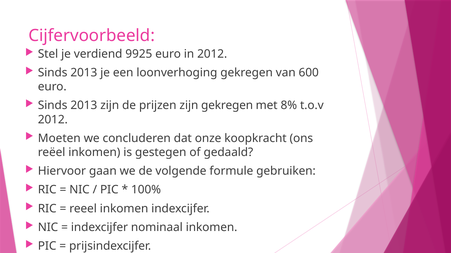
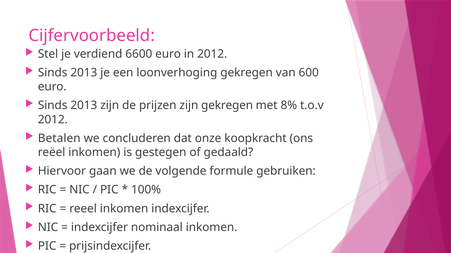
9925: 9925 -> 6600
Moeten: Moeten -> Betalen
